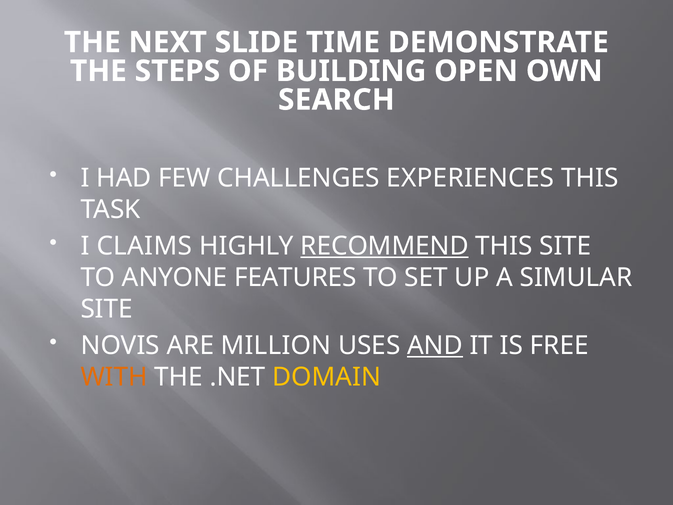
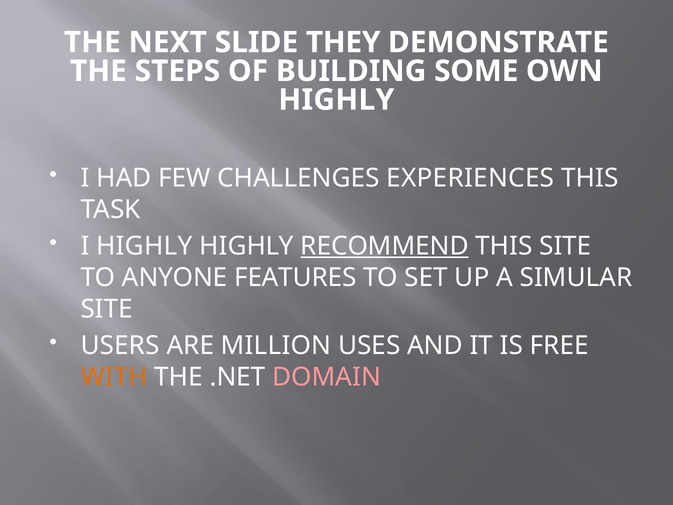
TIME: TIME -> THEY
OPEN: OPEN -> SOME
SEARCH at (336, 100): SEARCH -> HIGHLY
I CLAIMS: CLAIMS -> HIGHLY
NOVIS: NOVIS -> USERS
AND underline: present -> none
DOMAIN colour: yellow -> pink
